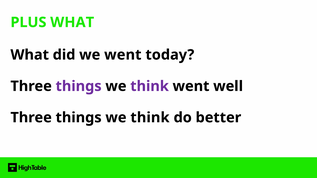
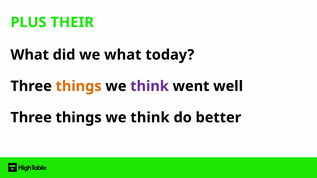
PLUS WHAT: WHAT -> THEIR
we went: went -> what
things at (79, 86) colour: purple -> orange
